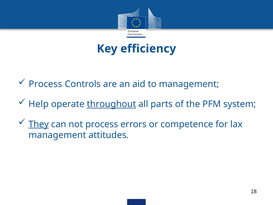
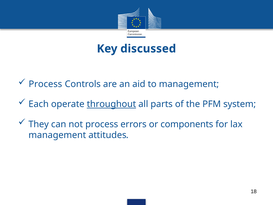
efficiency: efficiency -> discussed
Help: Help -> Each
They underline: present -> none
competence: competence -> components
